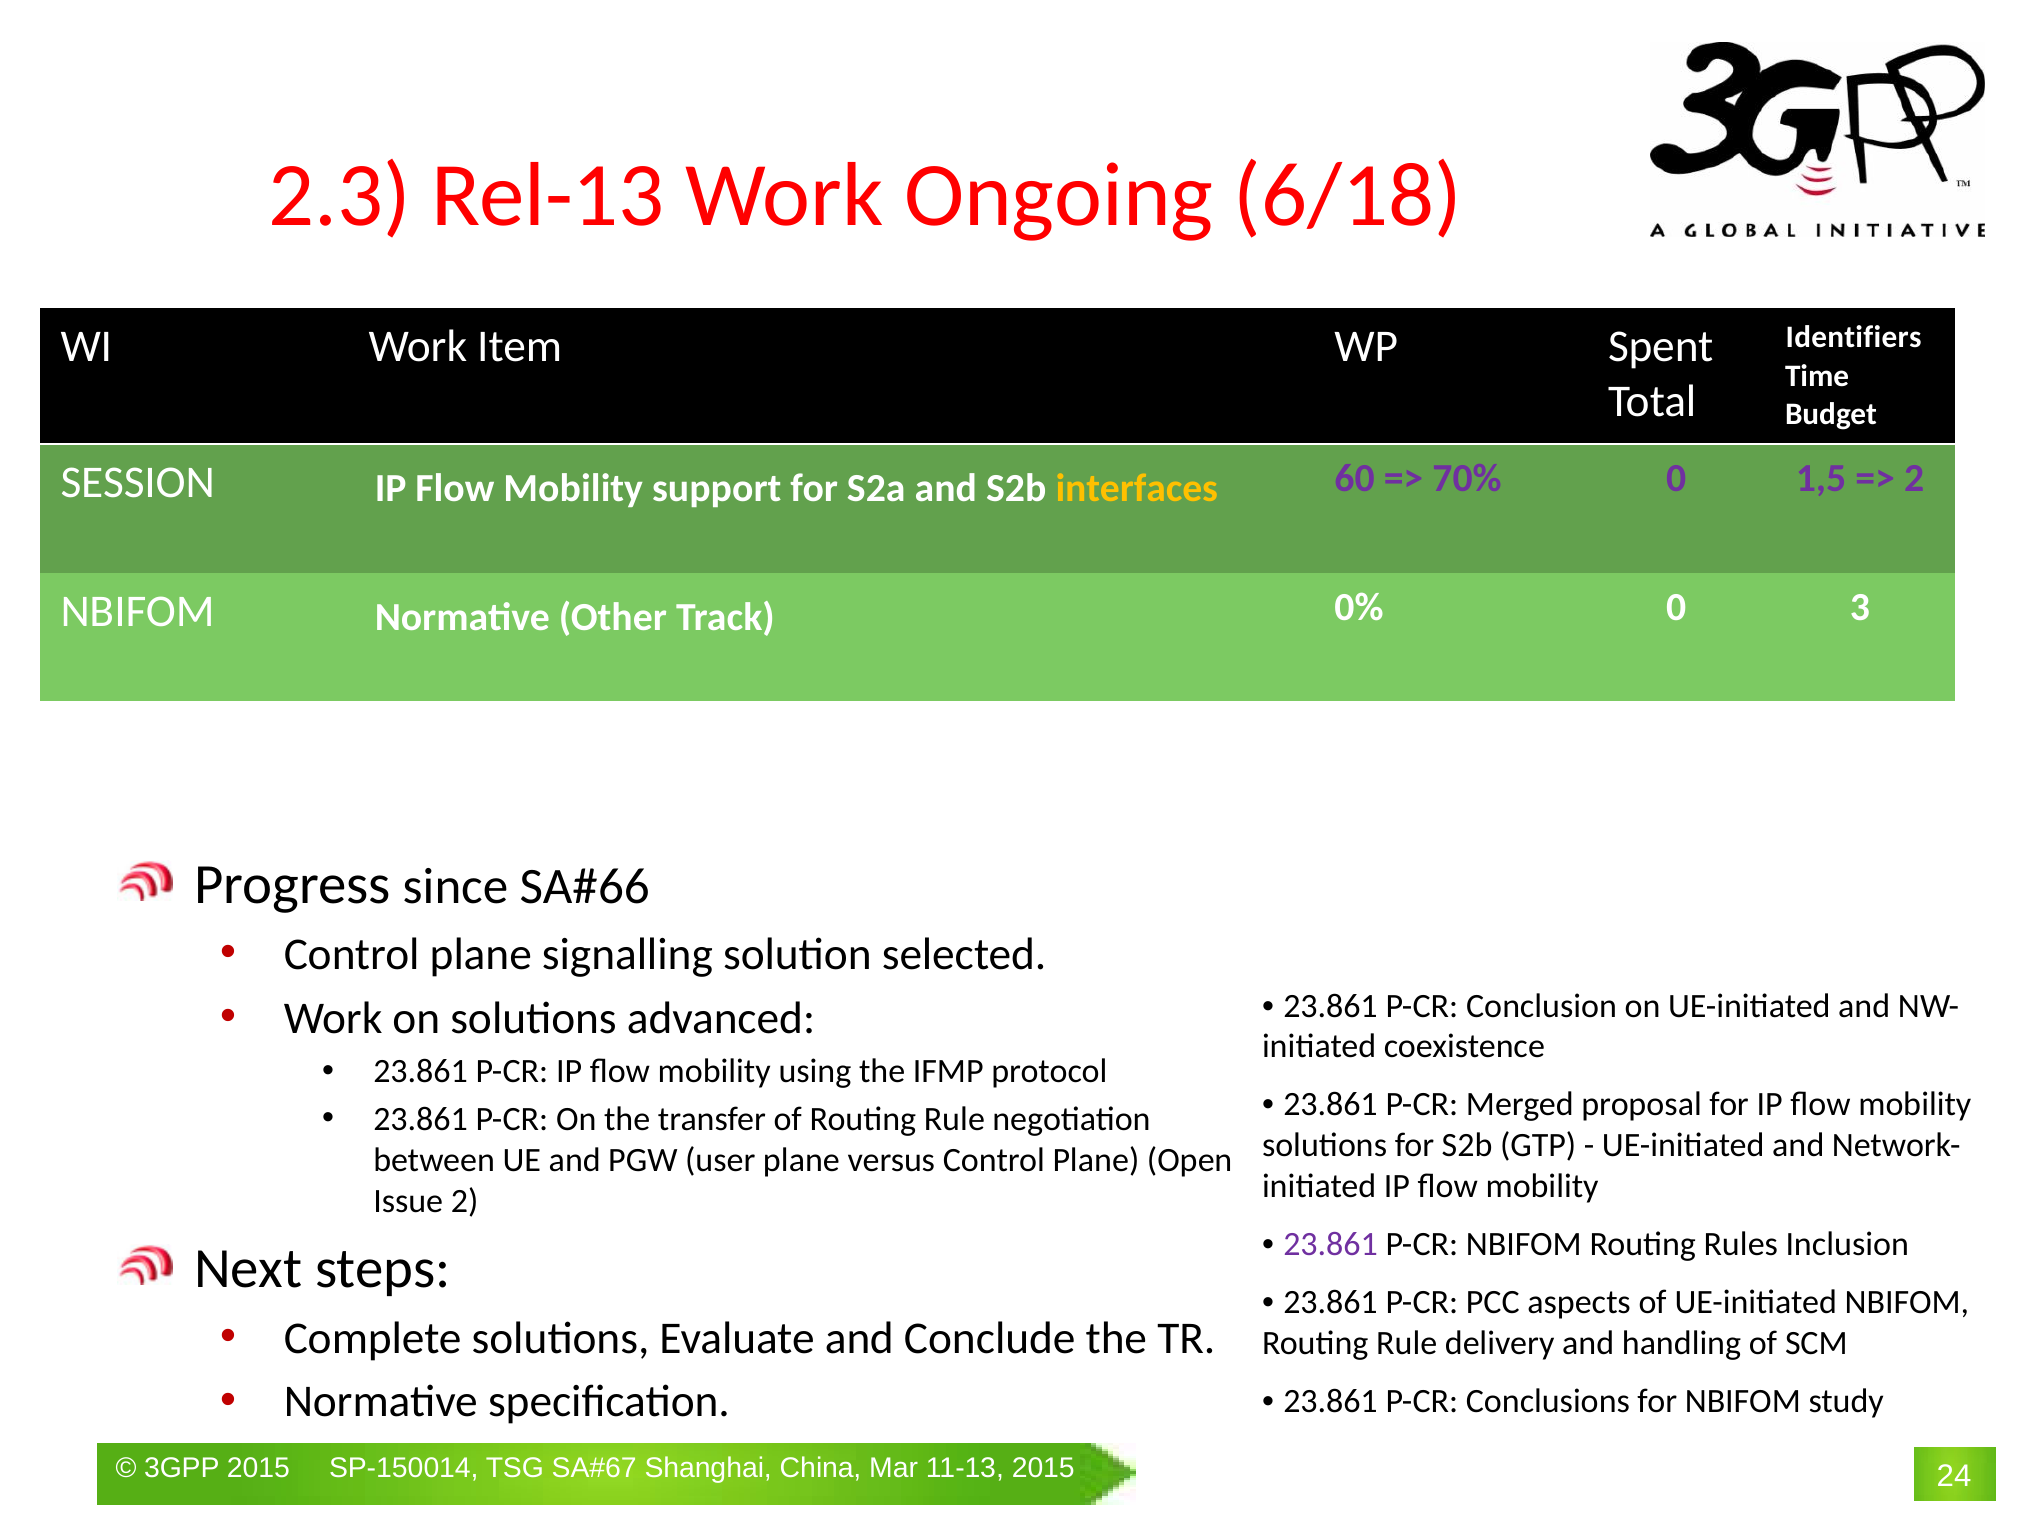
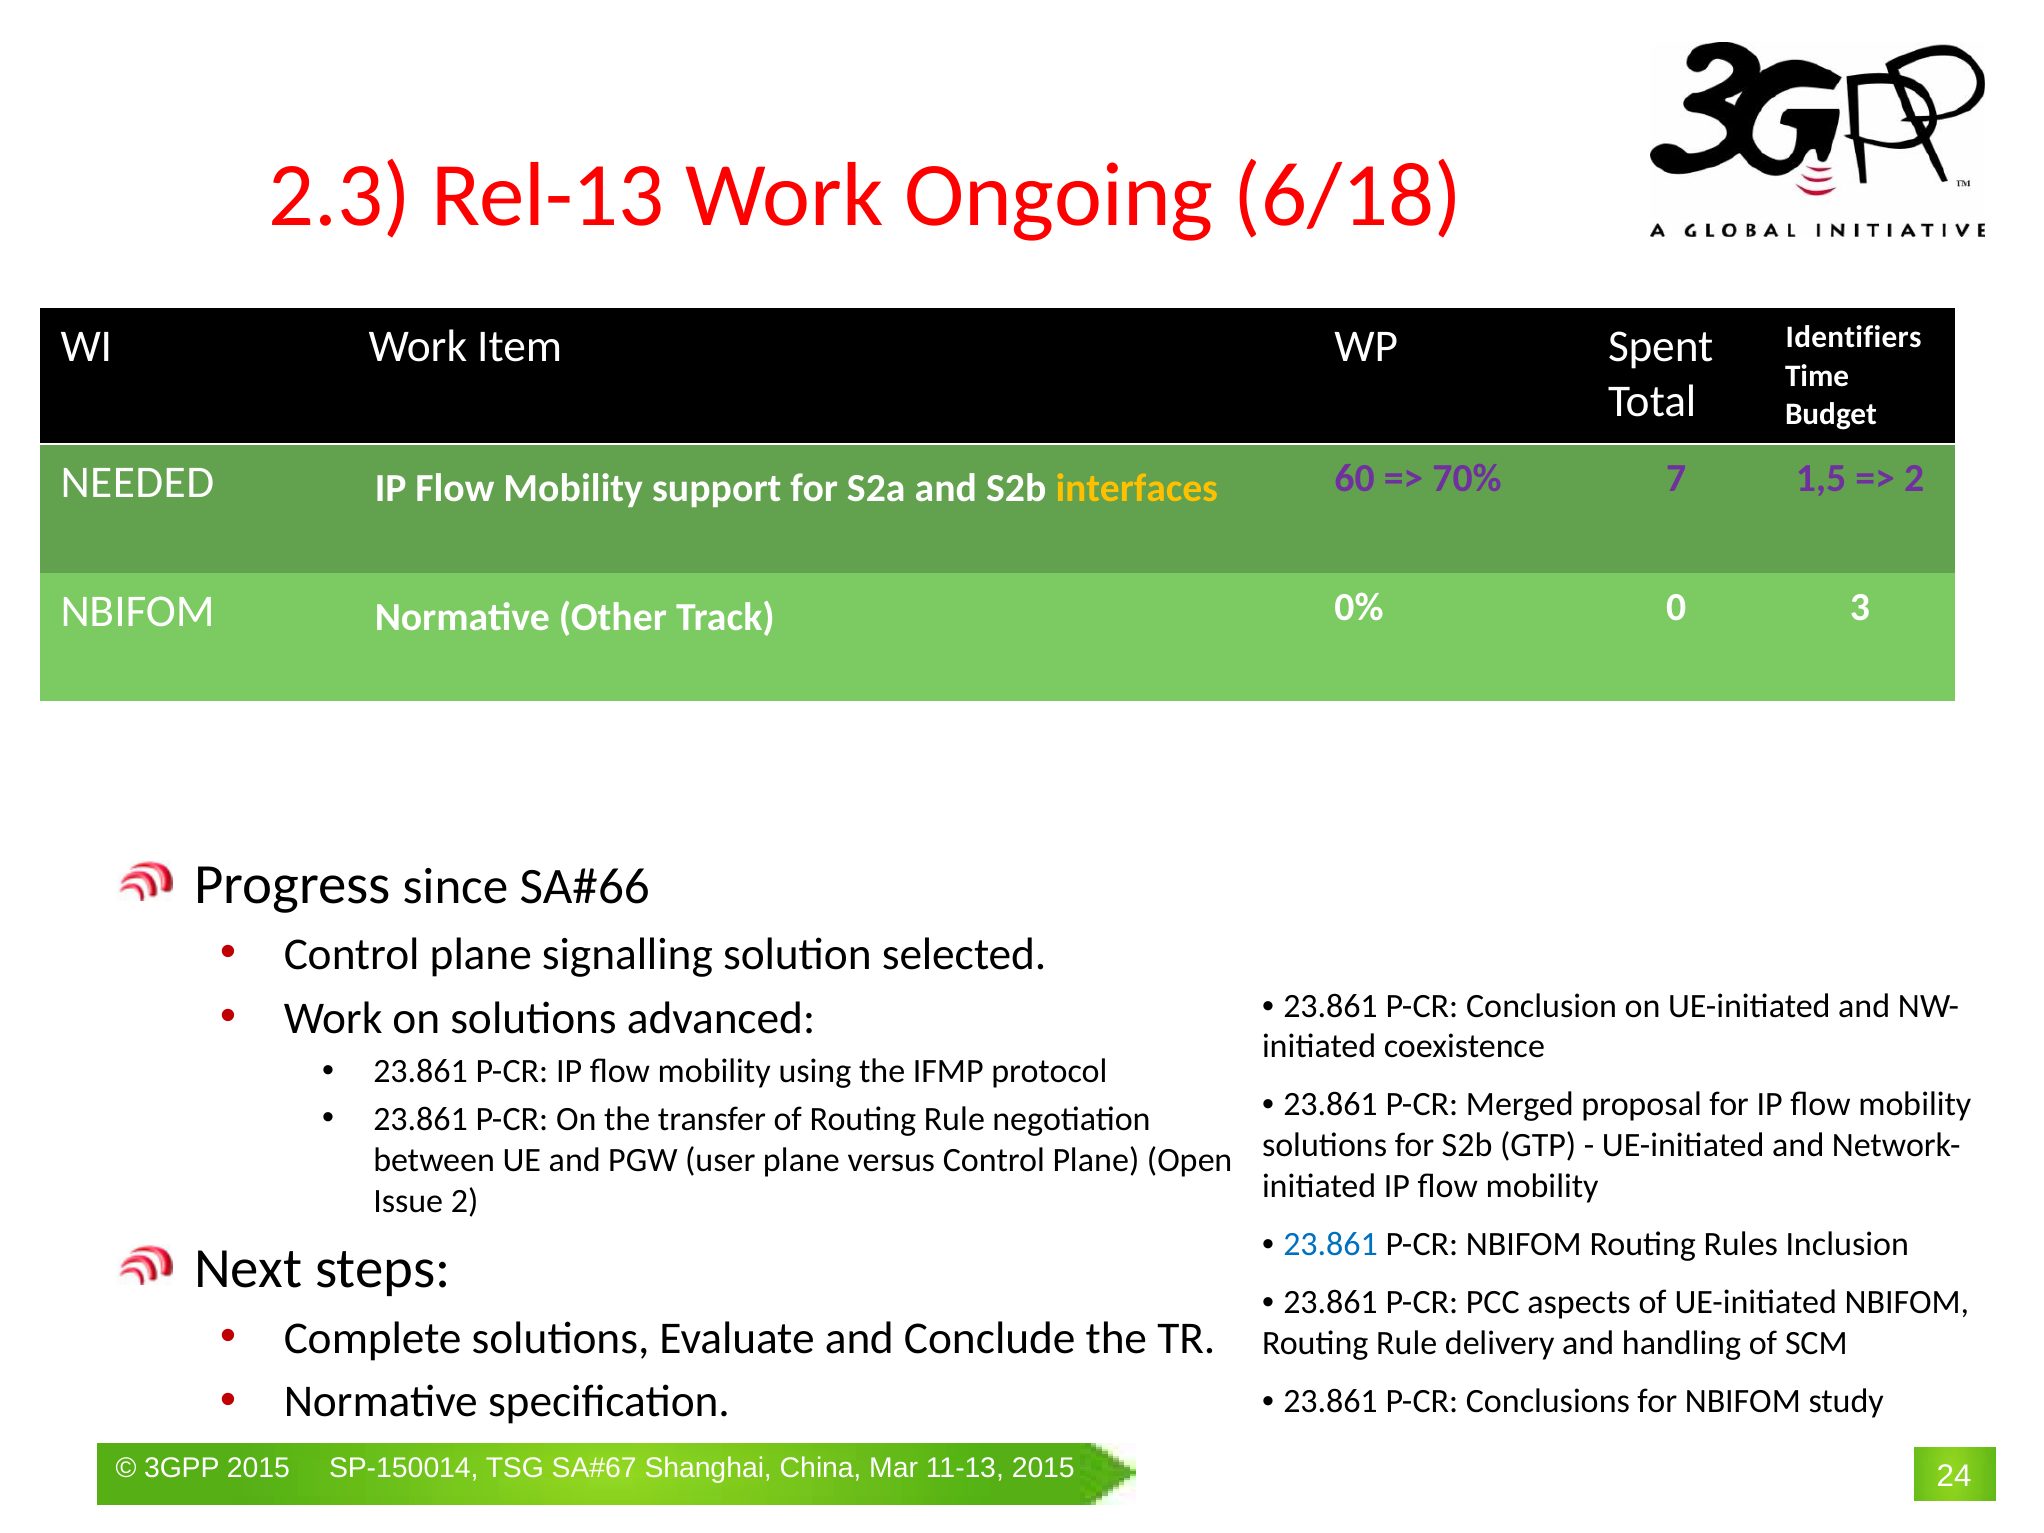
SESSION: SESSION -> NEEDED
70% 0: 0 -> 7
23.861 at (1331, 1244) colour: purple -> blue
